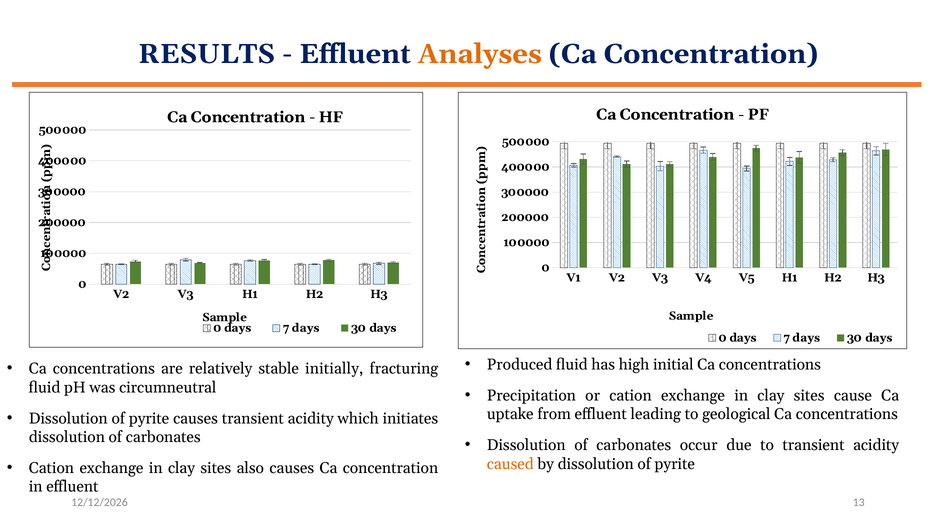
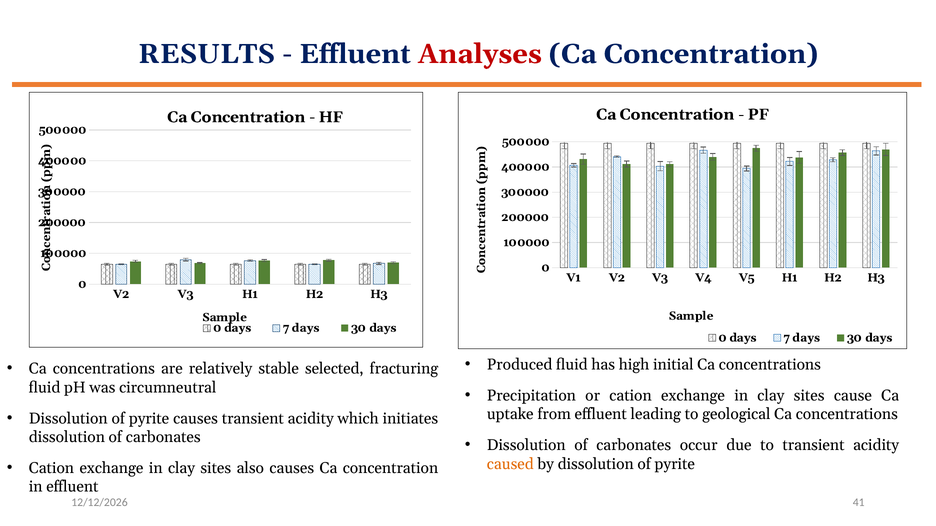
Analyses colour: orange -> red
initially: initially -> selected
13: 13 -> 41
